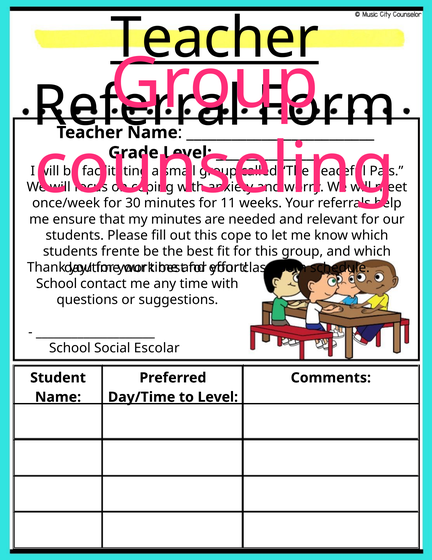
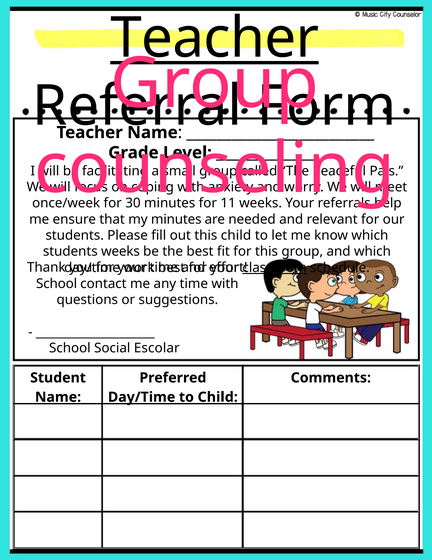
this cope: cope -> child
students frente: frente -> weeks
classroom underline: none -> present
to Level: Level -> Child
